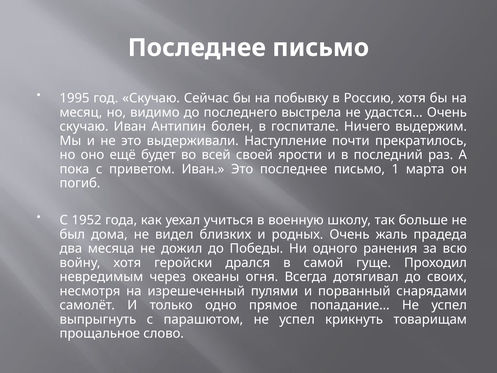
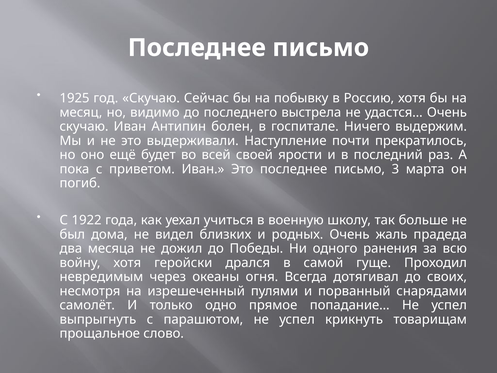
1995: 1995 -> 1925
1: 1 -> 3
1952: 1952 -> 1922
